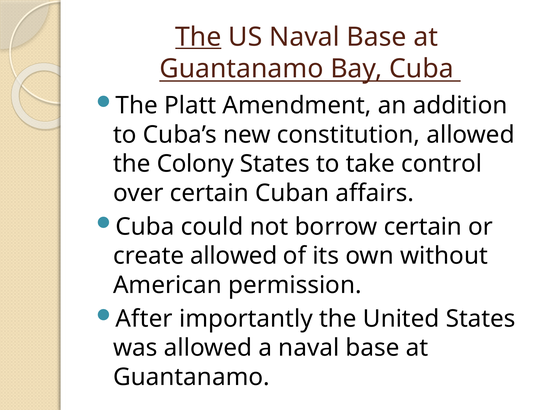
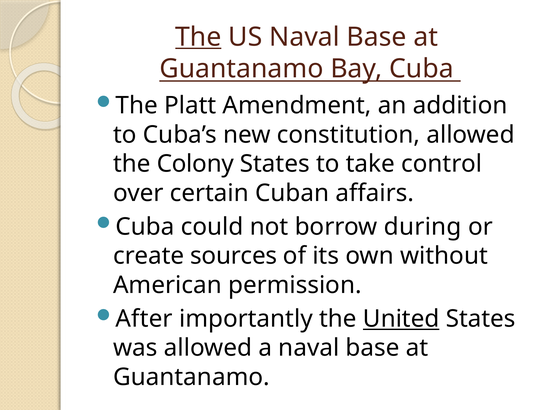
borrow certain: certain -> during
create allowed: allowed -> sources
United underline: none -> present
